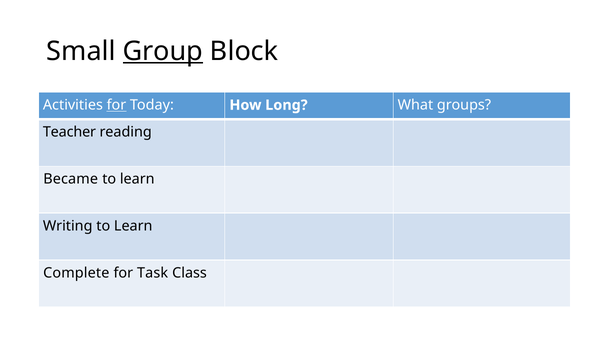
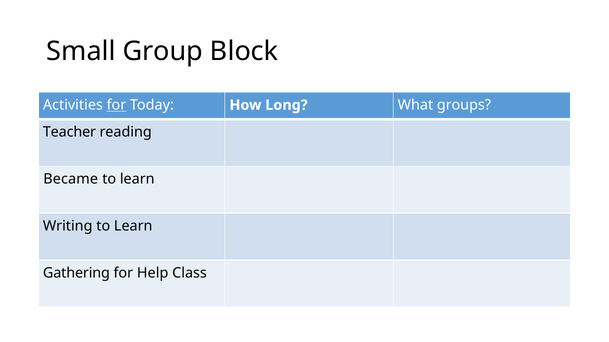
Group underline: present -> none
Complete: Complete -> Gathering
Task: Task -> Help
